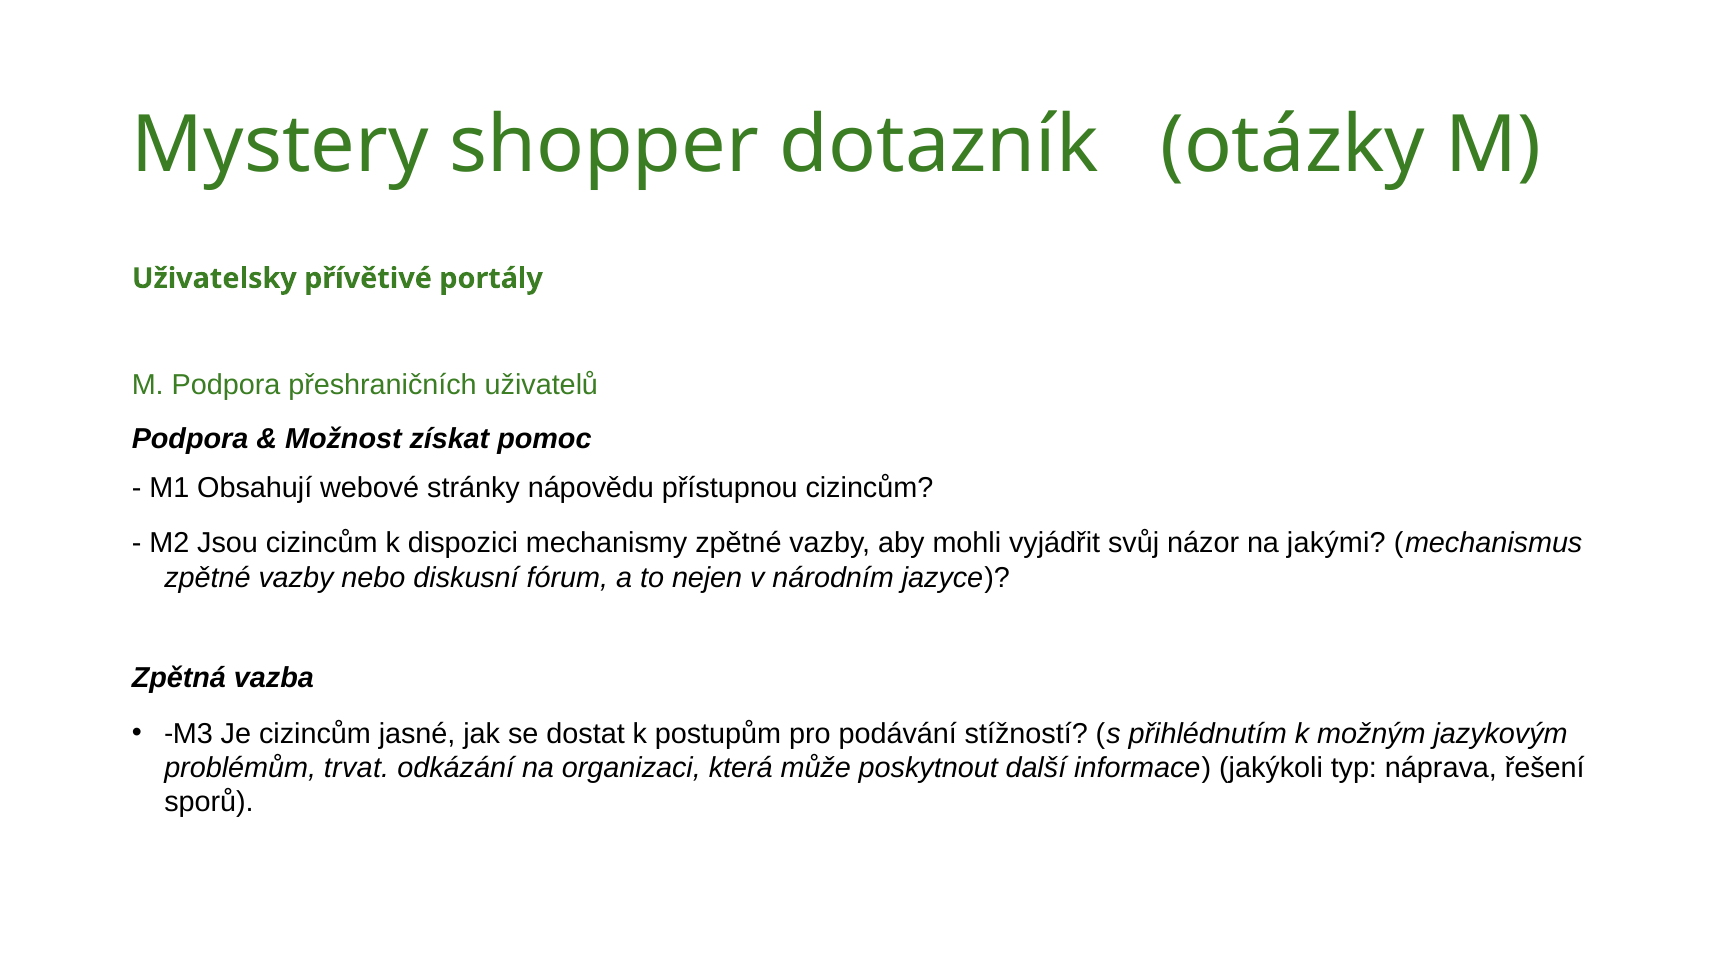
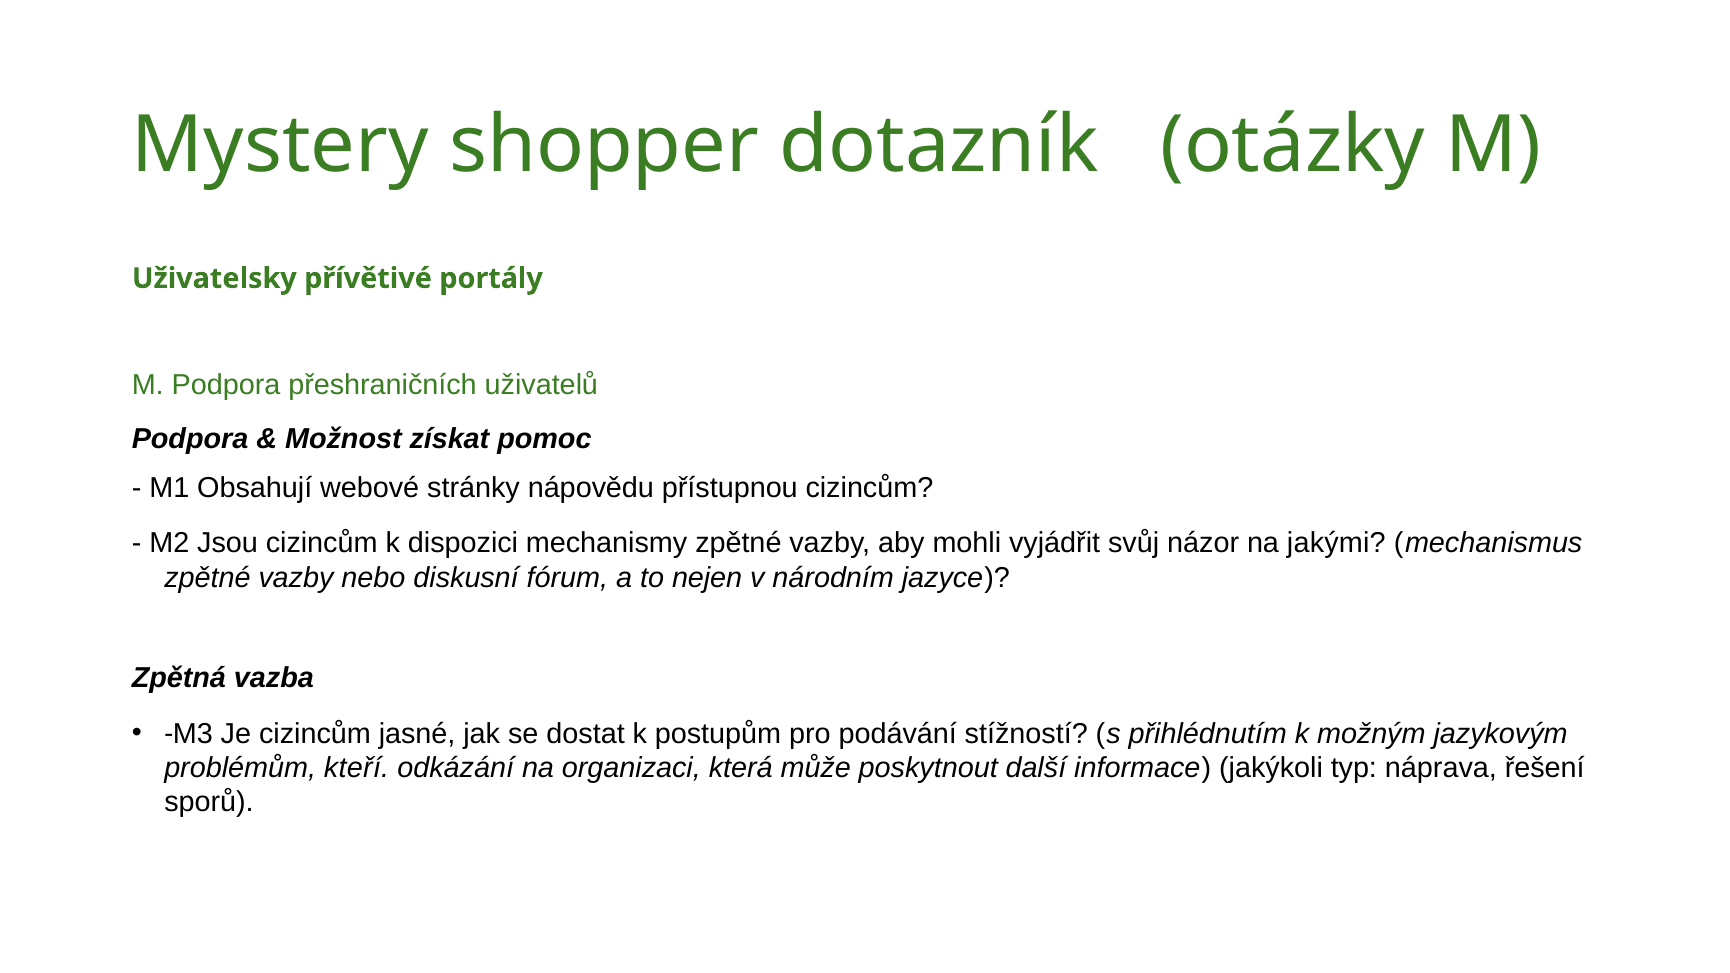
trvat: trvat -> kteří
